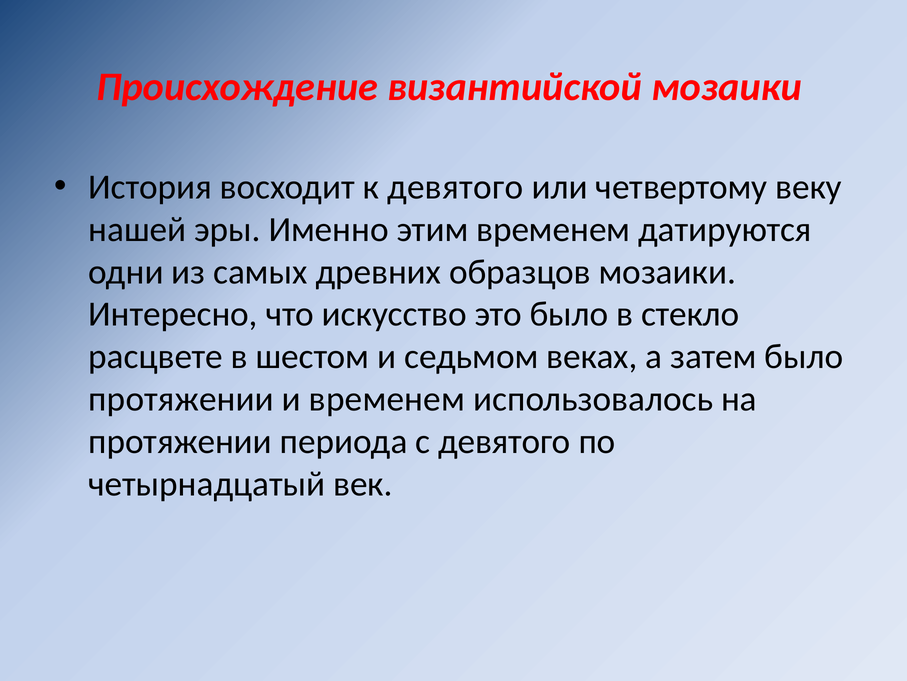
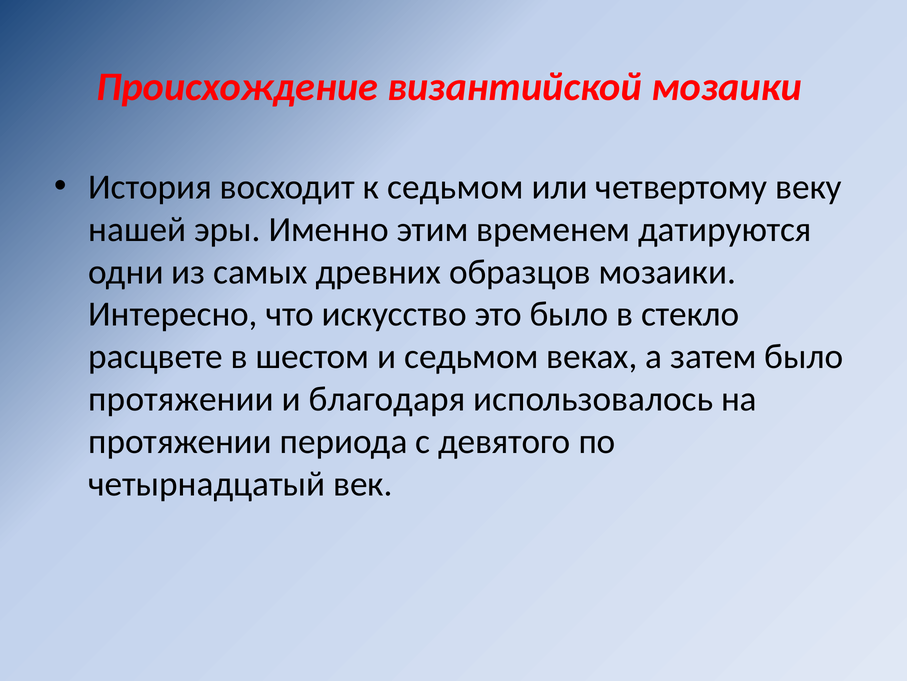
к девятого: девятого -> седьмом
и временем: временем -> благодаря
